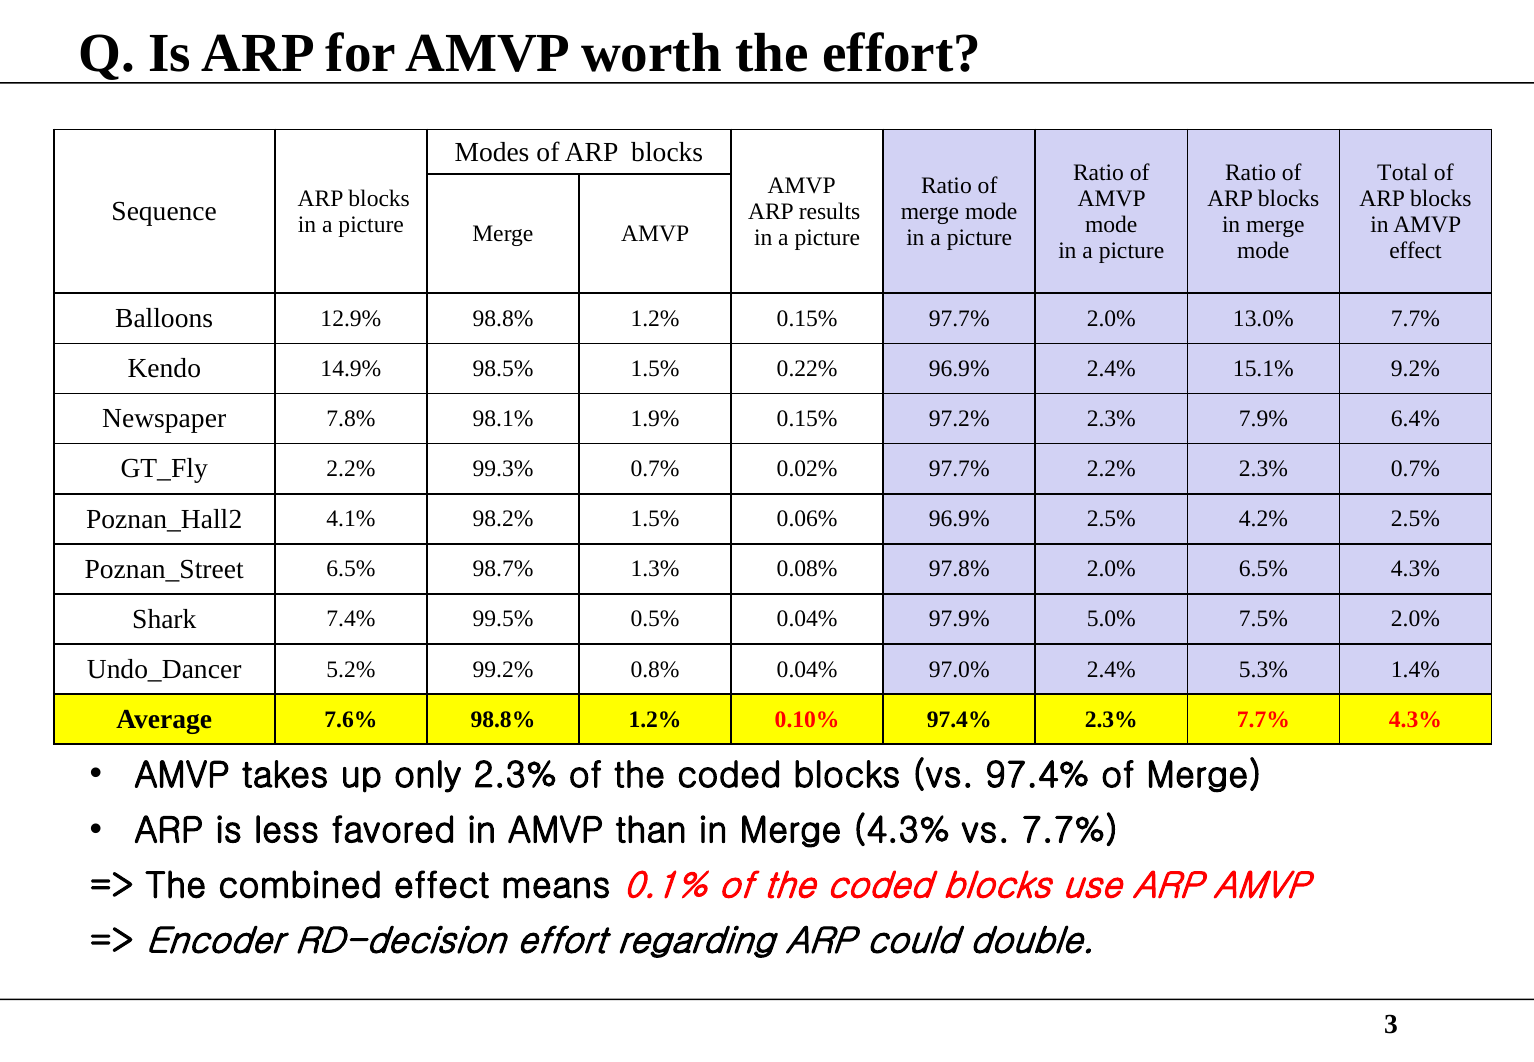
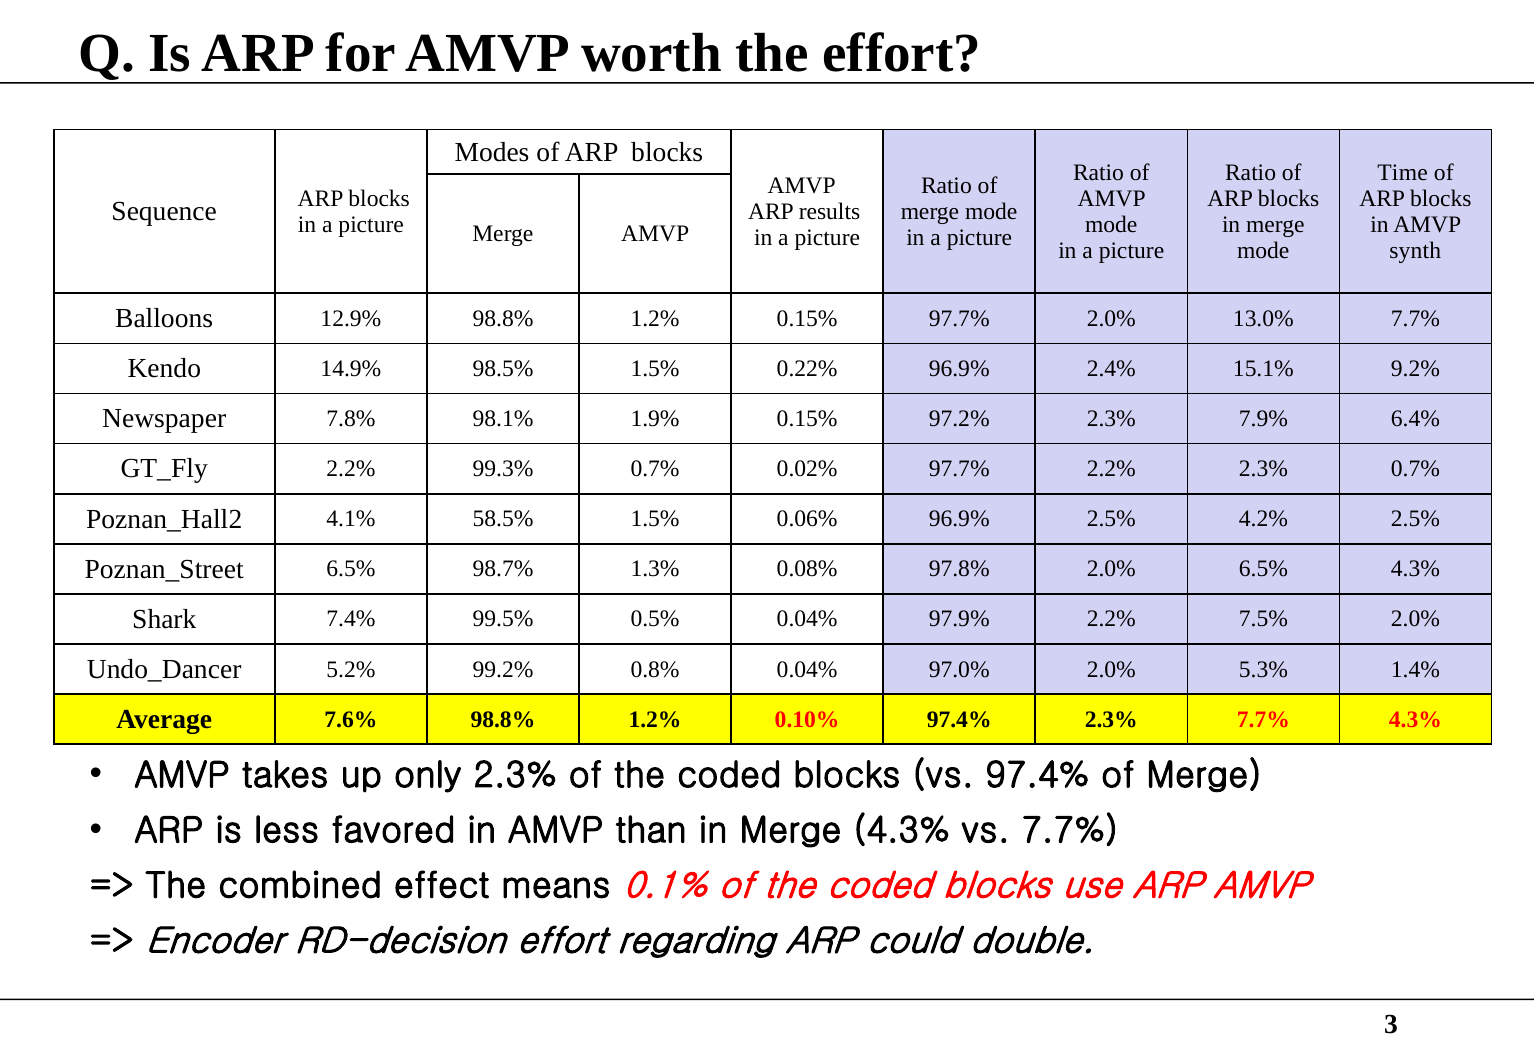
Total: Total -> Time
effect at (1415, 251): effect -> synth
98.2%: 98.2% -> 58.5%
97.9% 5.0%: 5.0% -> 2.2%
97.0% 2.4%: 2.4% -> 2.0%
